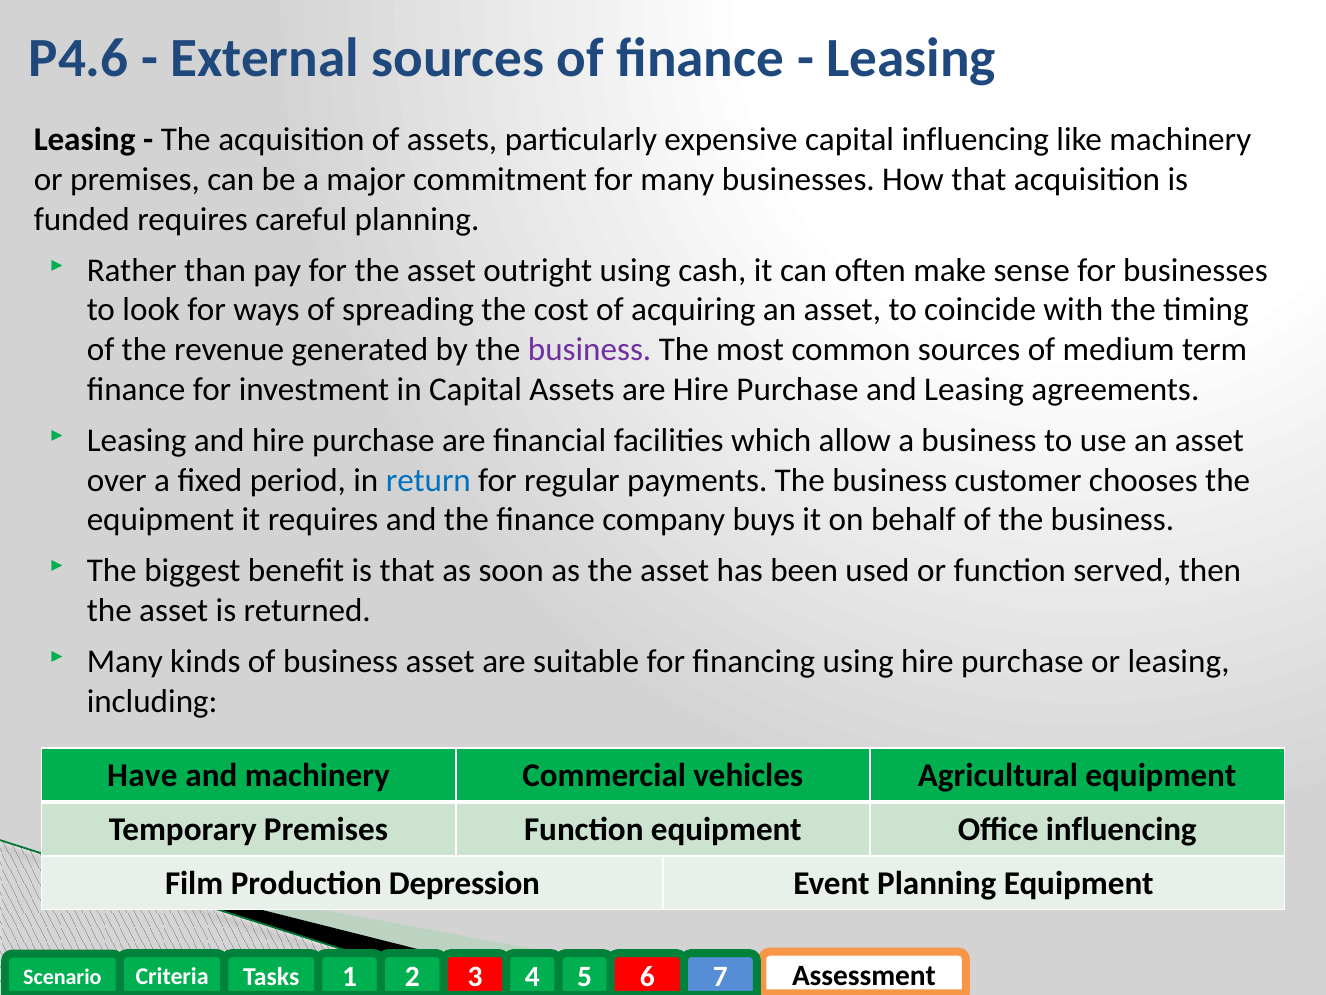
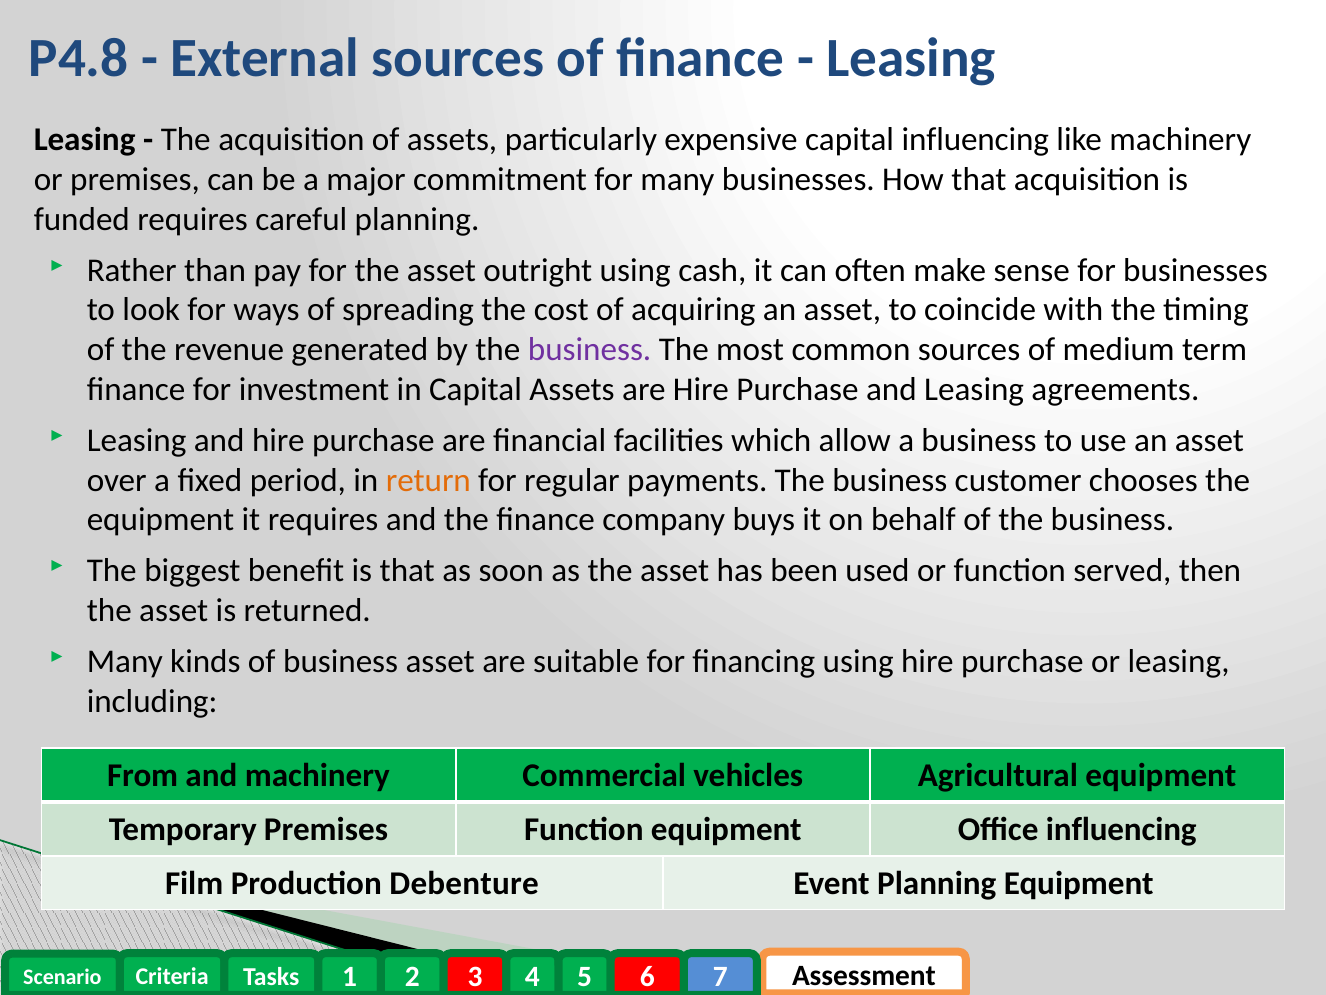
P4.6: P4.6 -> P4.8
return colour: blue -> orange
Have: Have -> From
Depression: Depression -> Debenture
